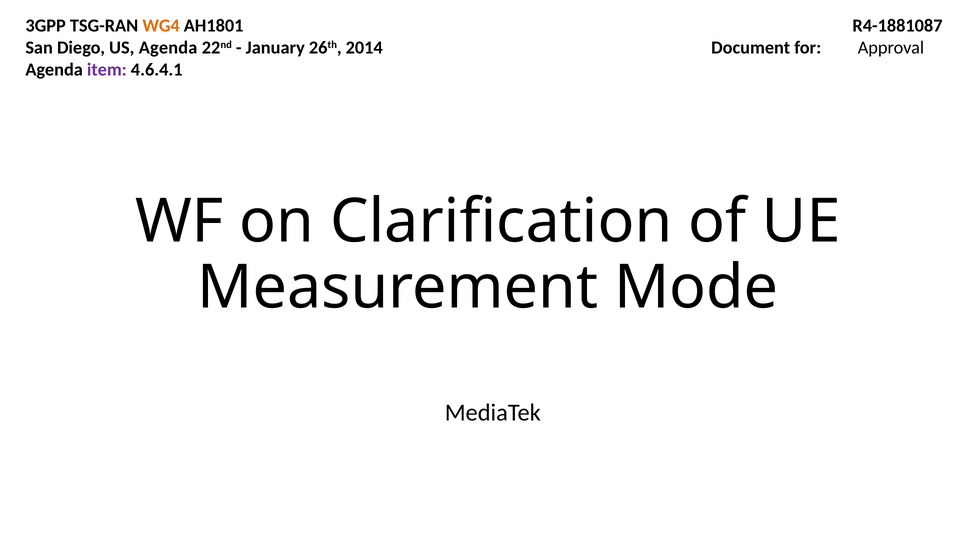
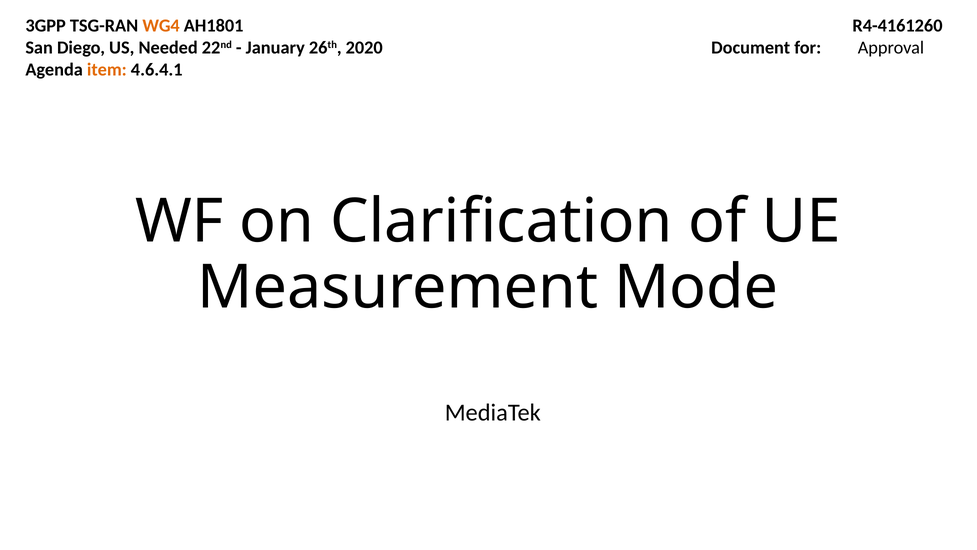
R4-1881087: R4-1881087 -> R4-4161260
US Agenda: Agenda -> Needed
2014: 2014 -> 2020
item colour: purple -> orange
